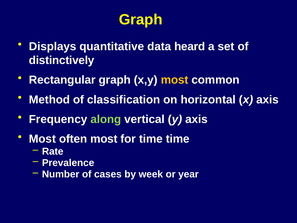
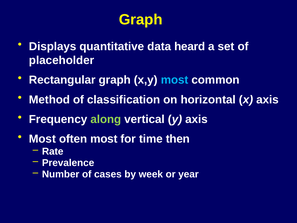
distinctively: distinctively -> placeholder
most at (175, 80) colour: yellow -> light blue
time time: time -> then
